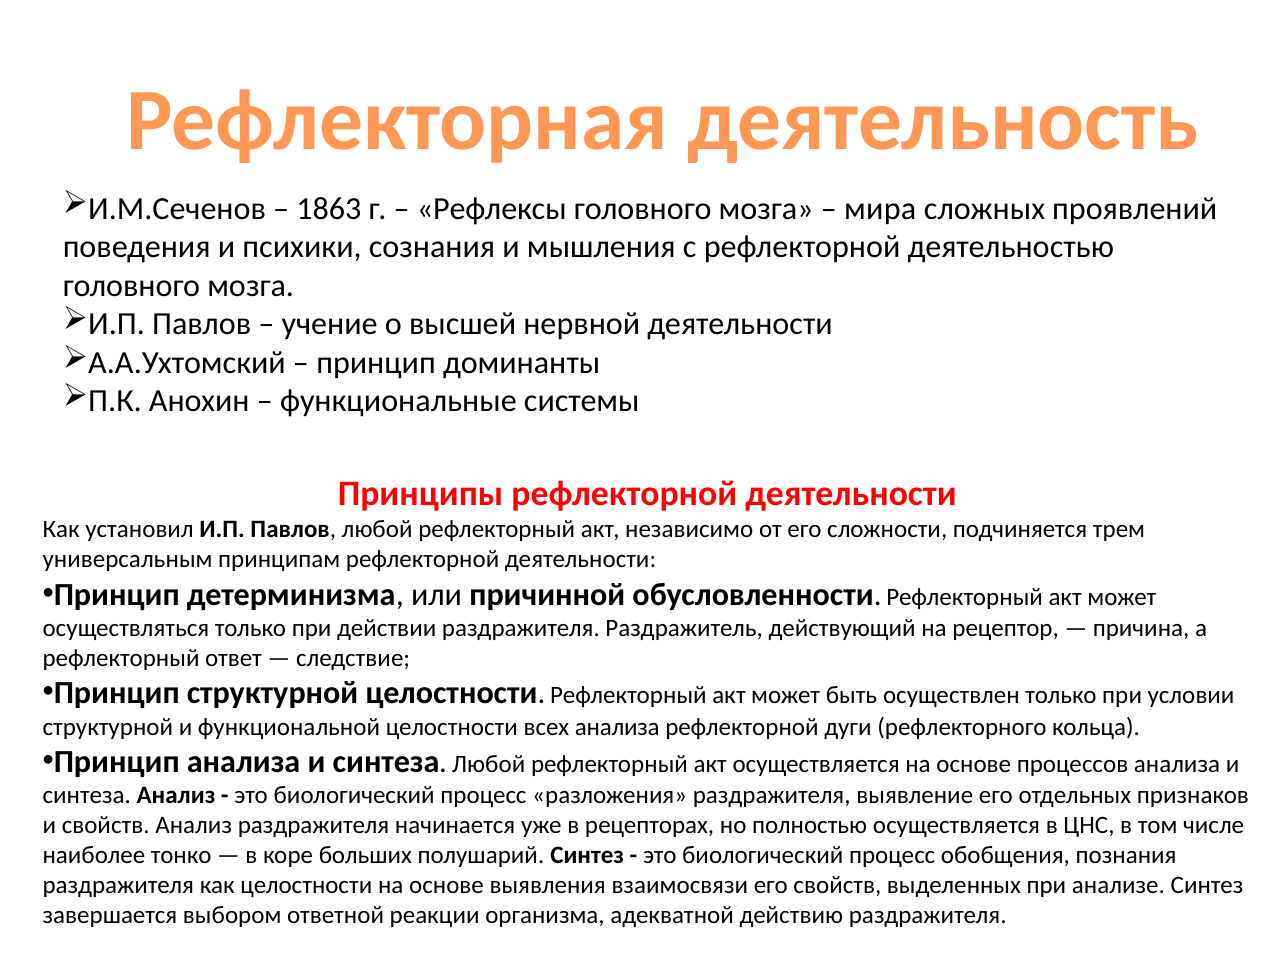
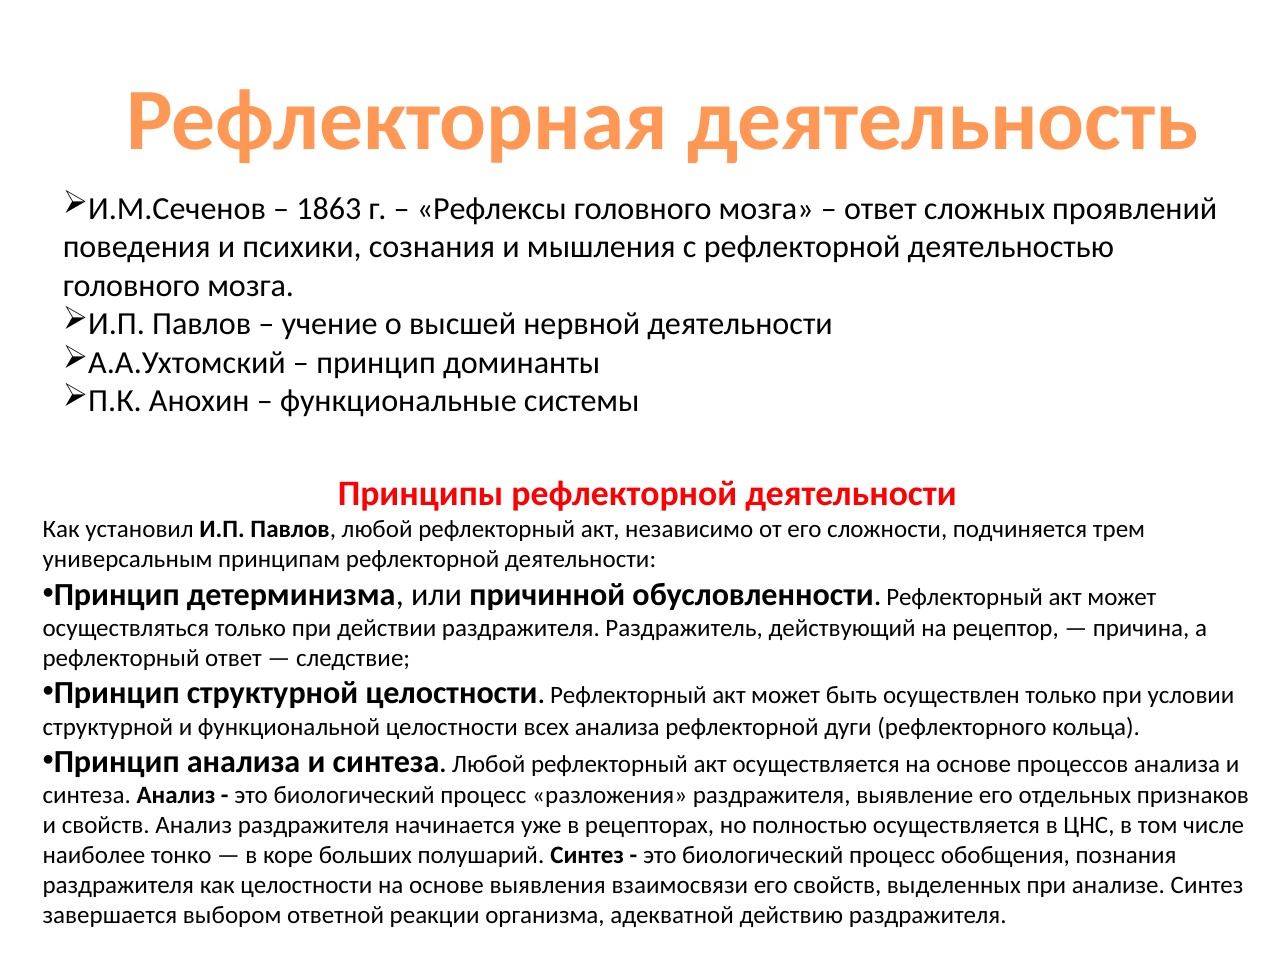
мира at (880, 209): мира -> ответ
